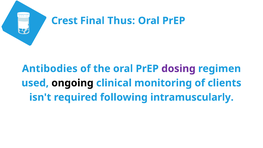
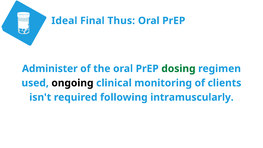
Crest: Crest -> Ideal
Antibodies: Antibodies -> Administer
dosing colour: purple -> green
